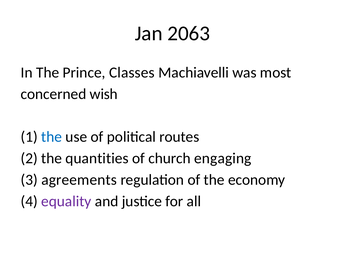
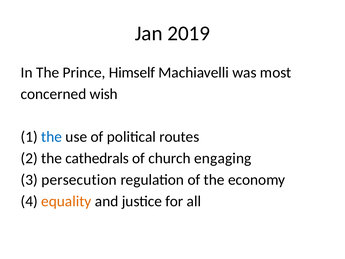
2063: 2063 -> 2019
Classes: Classes -> Himself
quantities: quantities -> cathedrals
agreements: agreements -> persecution
equality colour: purple -> orange
